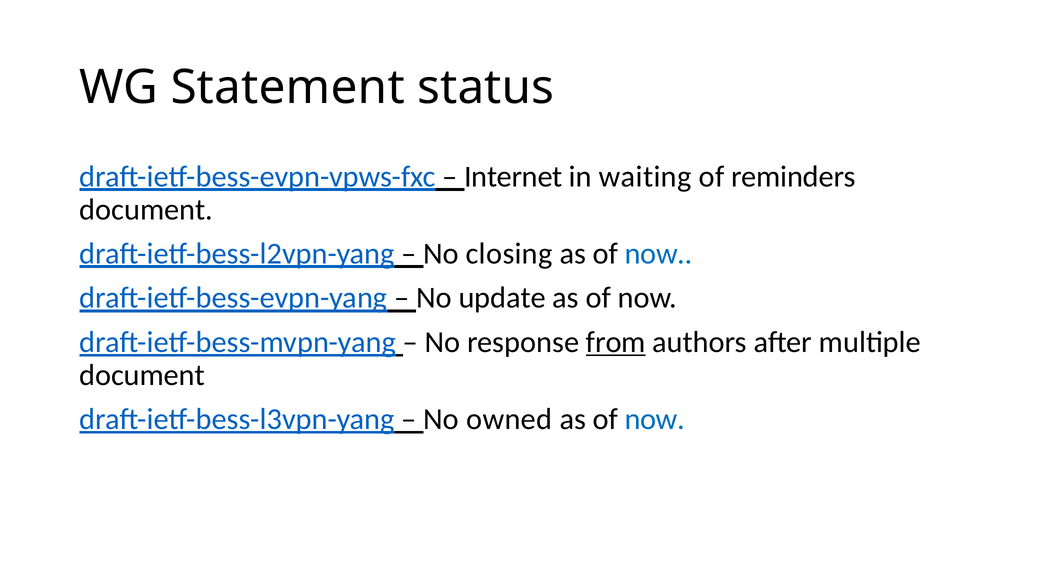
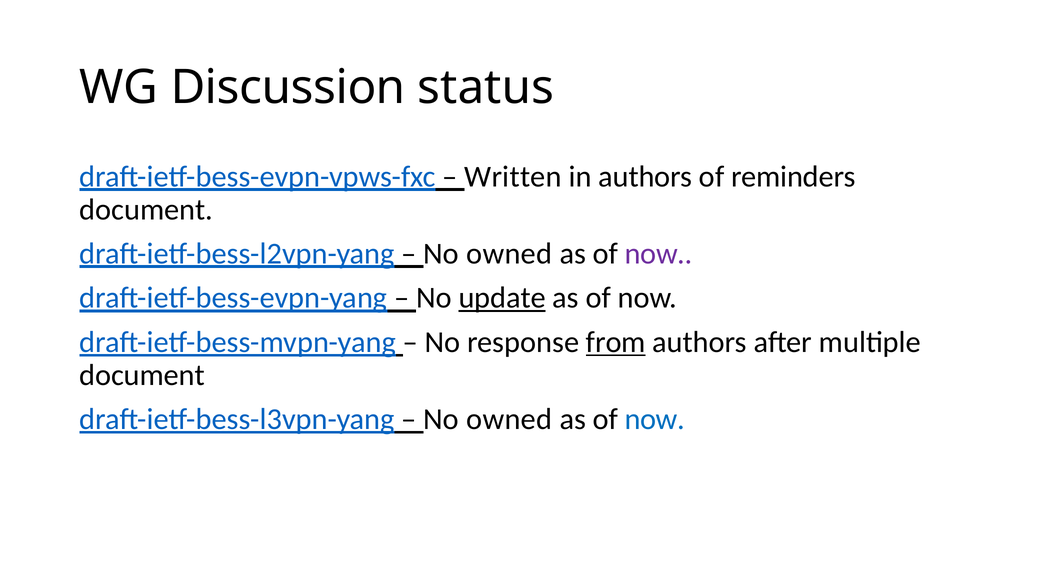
Statement: Statement -> Discussion
Internet: Internet -> Written
in waiting: waiting -> authors
closing at (509, 254): closing -> owned
now at (659, 254) colour: blue -> purple
update underline: none -> present
